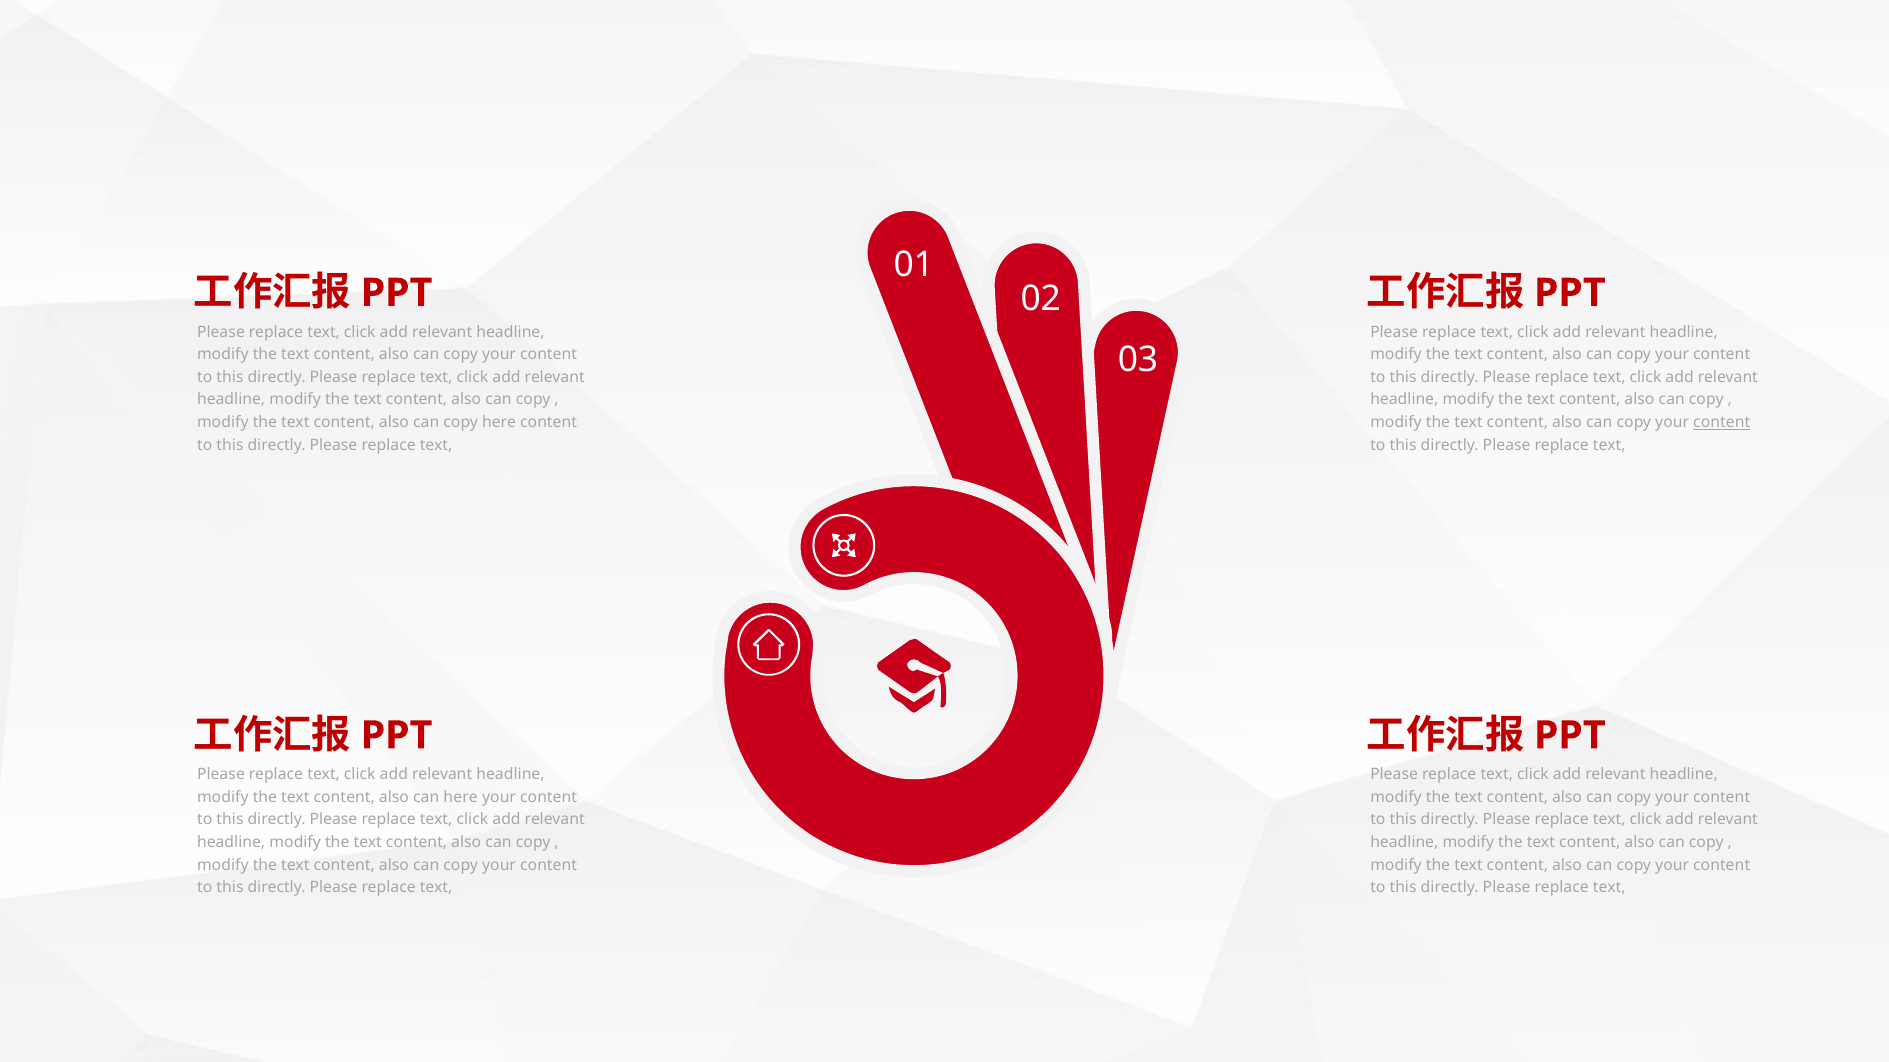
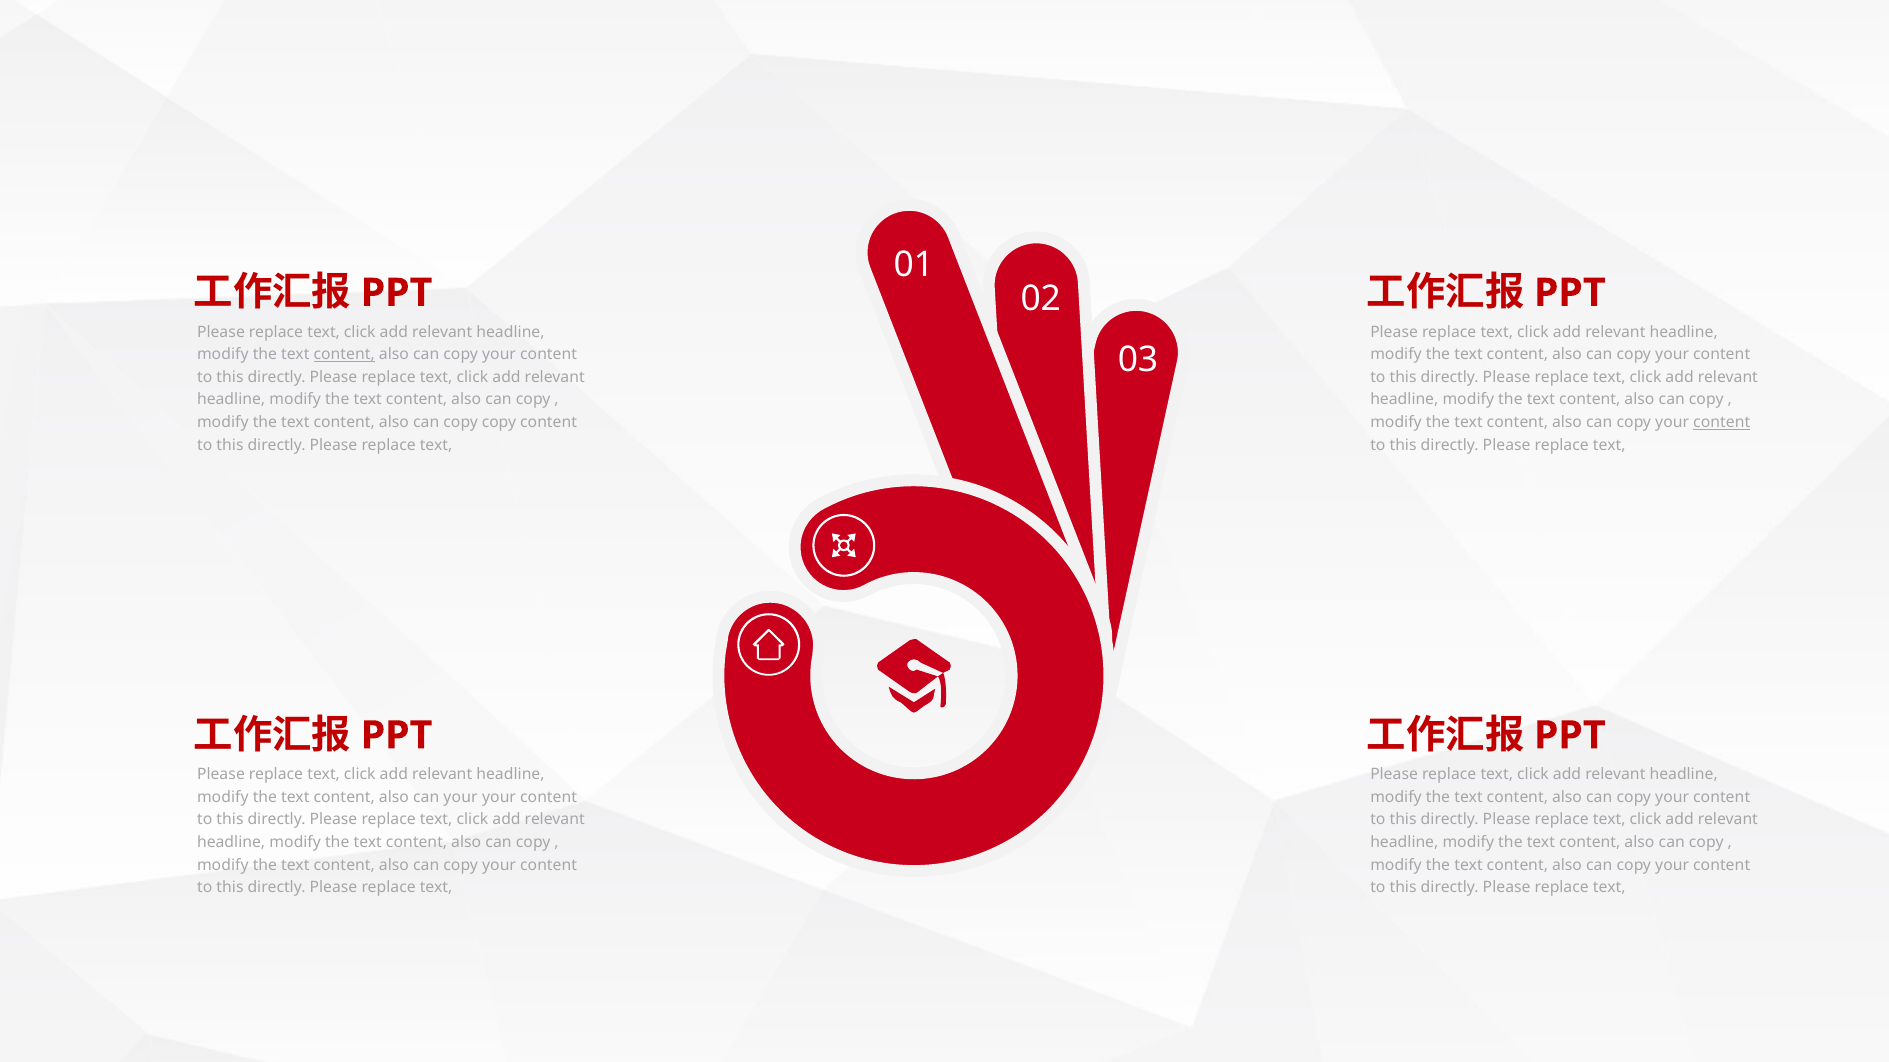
content at (344, 355) underline: none -> present
copy here: here -> copy
can here: here -> your
